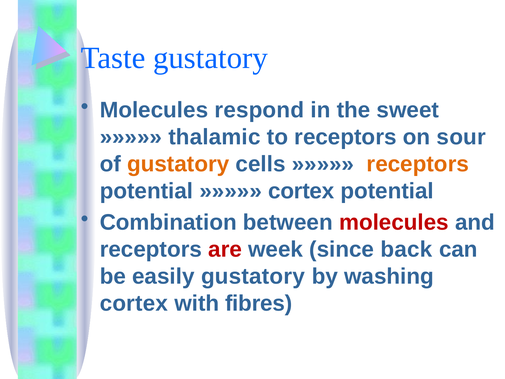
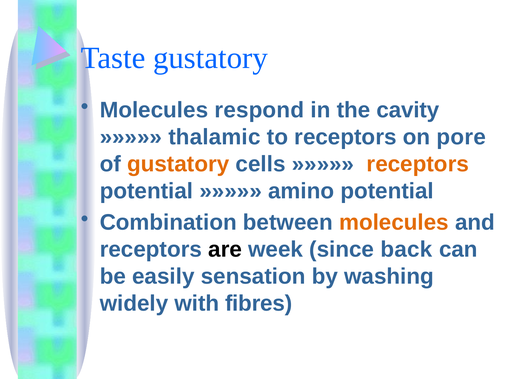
sweet: sweet -> cavity
sour: sour -> pore
cortex at (301, 191): cortex -> amino
molecules at (394, 222) colour: red -> orange
are colour: red -> black
easily gustatory: gustatory -> sensation
cortex at (134, 303): cortex -> widely
